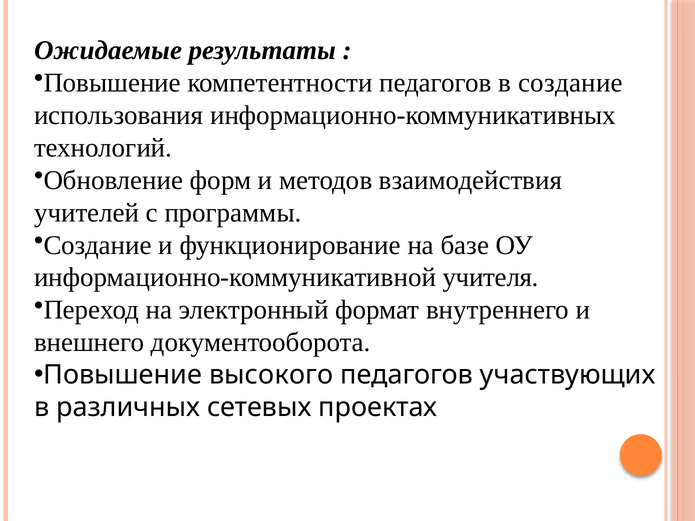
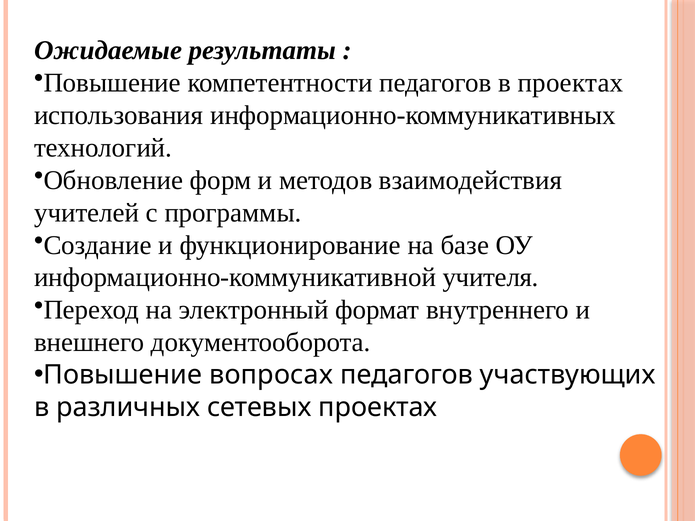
в создание: создание -> проектах
высокого: высокого -> вопросах
